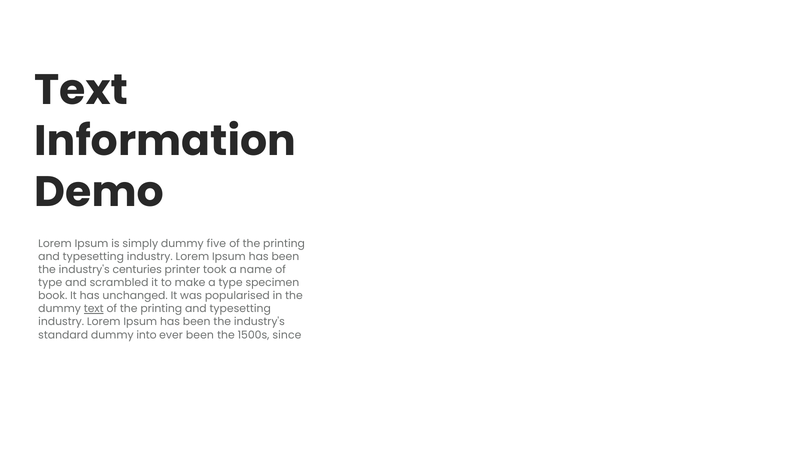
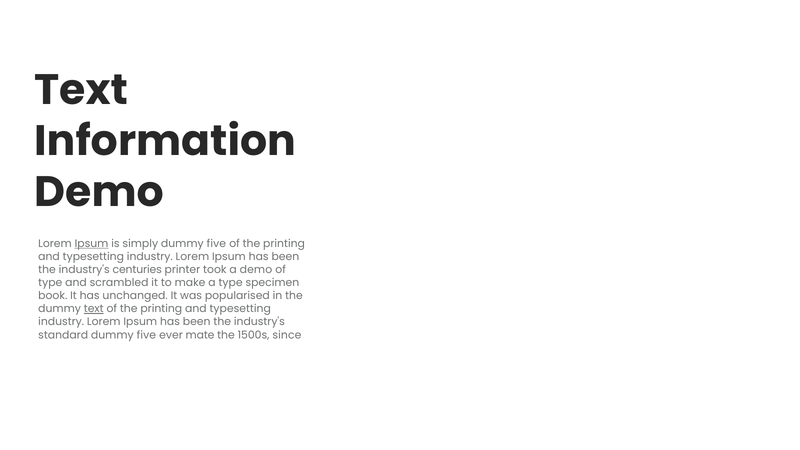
Ipsum at (92, 244) underline: none -> present
a name: name -> demo
standard dummy into: into -> five
ever been: been -> mate
